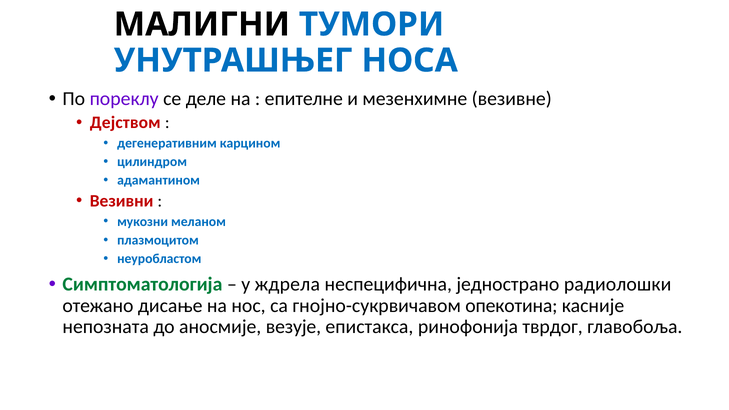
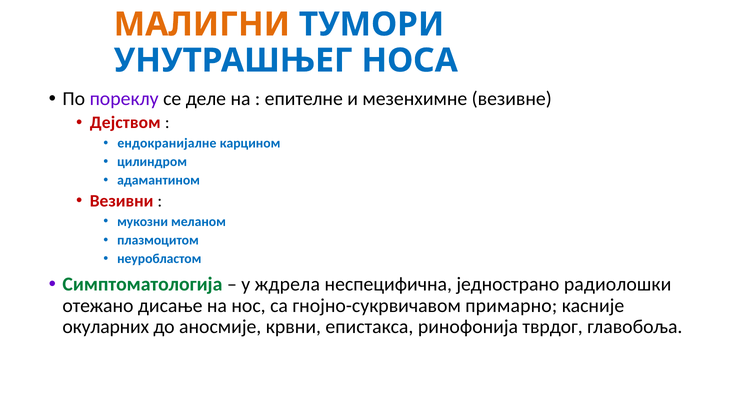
МАЛИГНИ colour: black -> orange
дегенеративним: дегенеративним -> ендокранијалне
опекотина: опекотина -> примарно
непозната: непозната -> окуларних
везује: везује -> крвни
